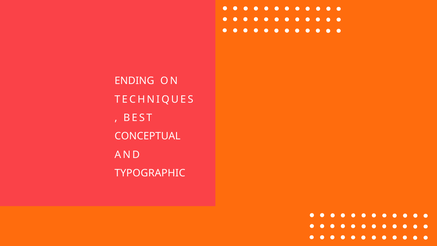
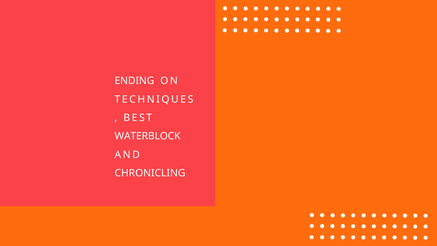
CONCEPTUAL: CONCEPTUAL -> WATERBLOCK
TYPOGRAPHIC: TYPOGRAPHIC -> CHRONICLING
